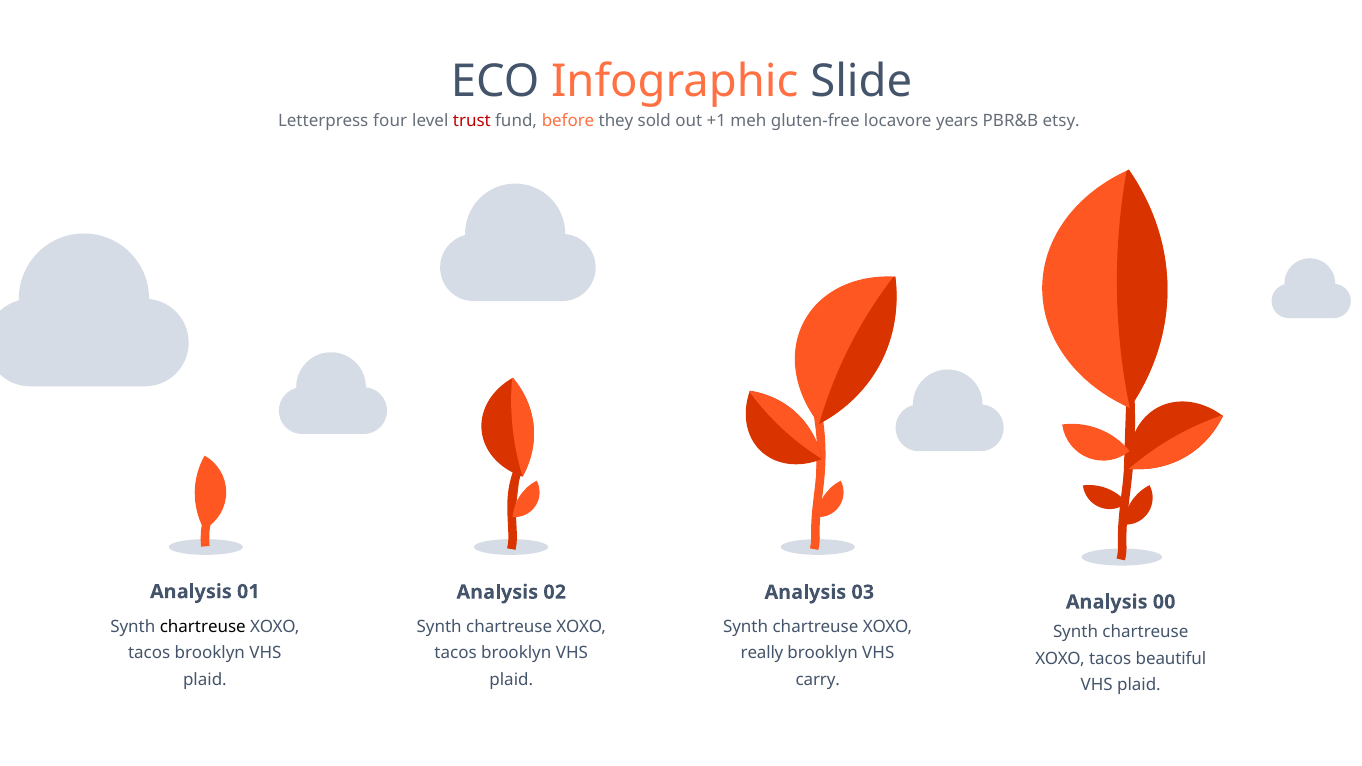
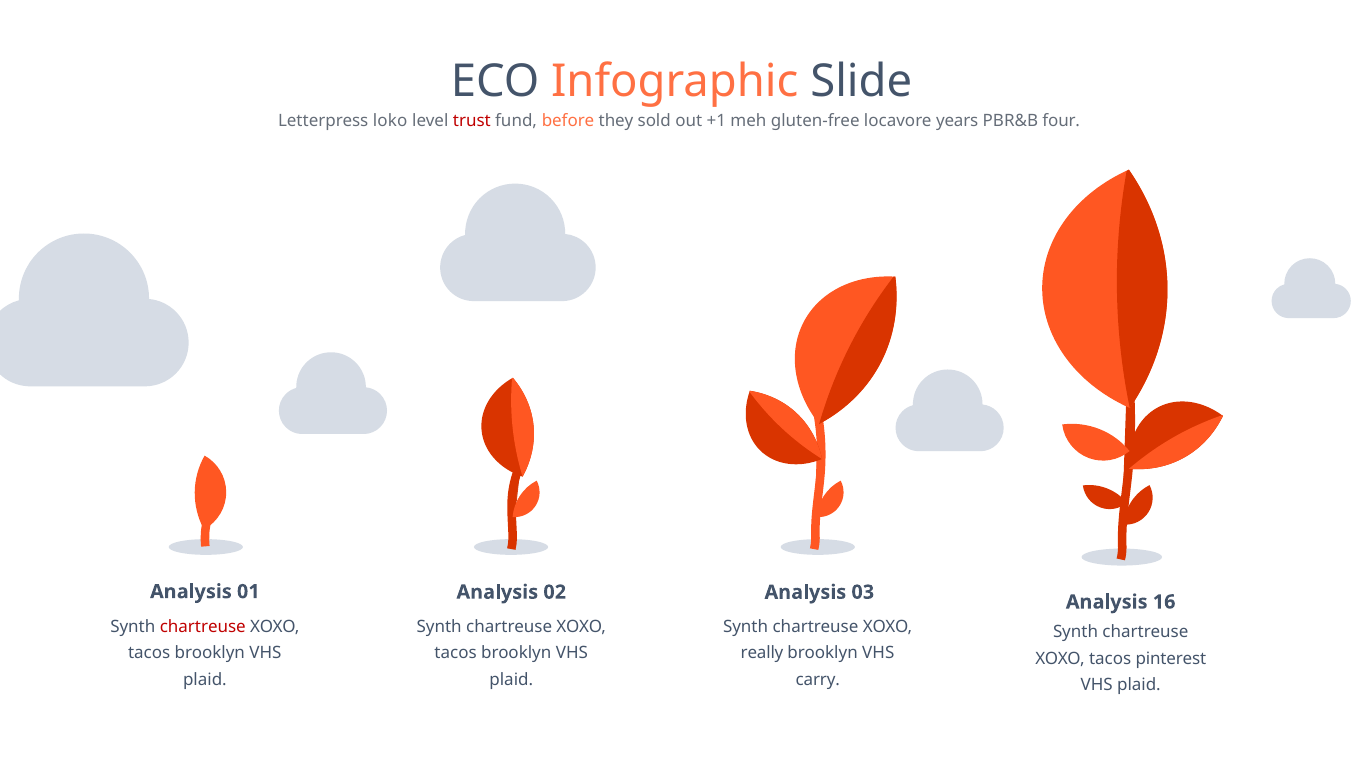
four: four -> loko
etsy: etsy -> four
00: 00 -> 16
chartreuse at (203, 627) colour: black -> red
beautiful: beautiful -> pinterest
